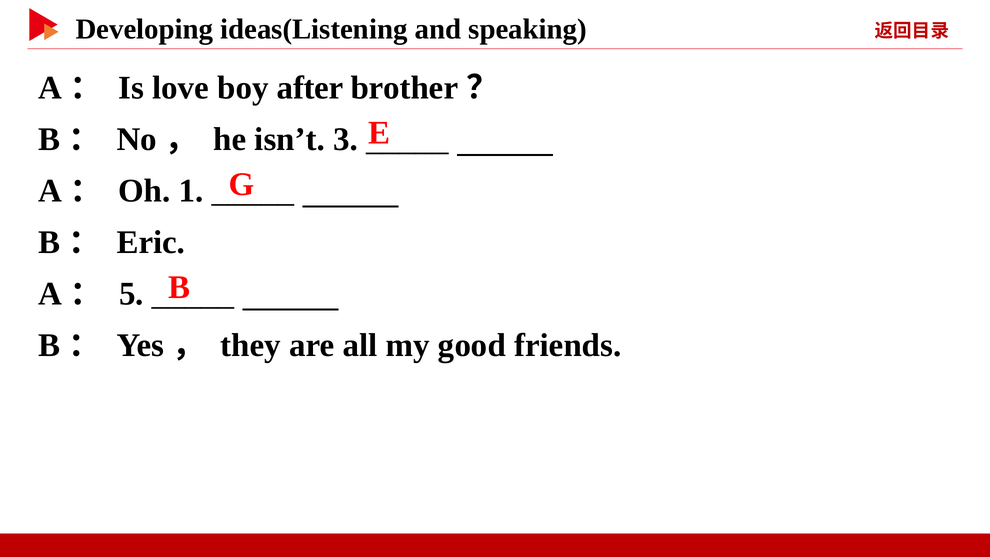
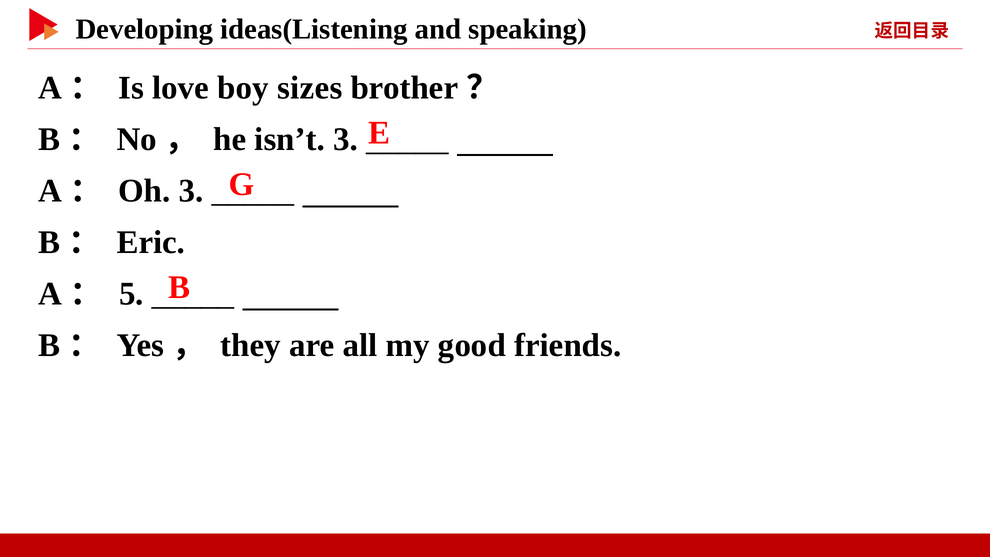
after: after -> sizes
Oh 1: 1 -> 3
